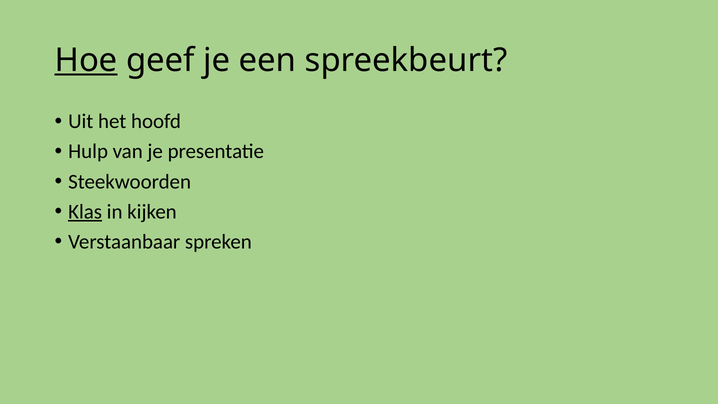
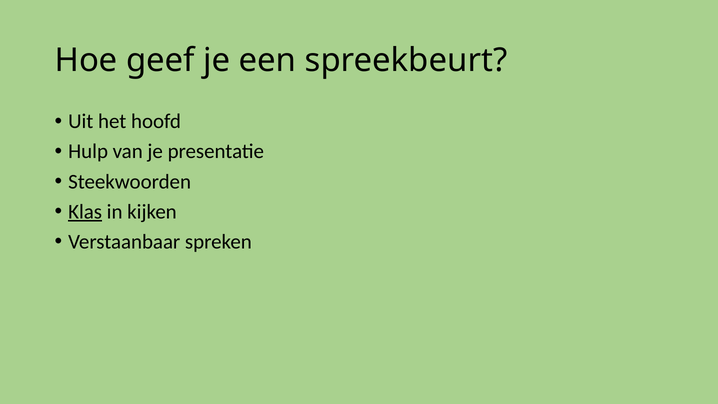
Hoe underline: present -> none
